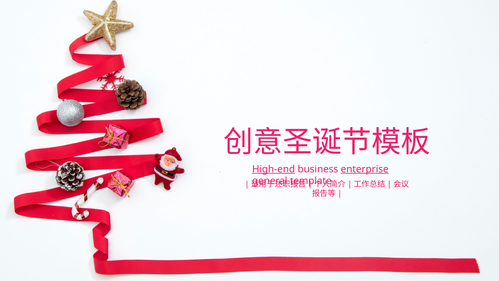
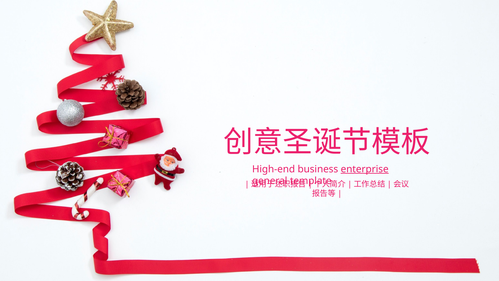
High-end underline: present -> none
